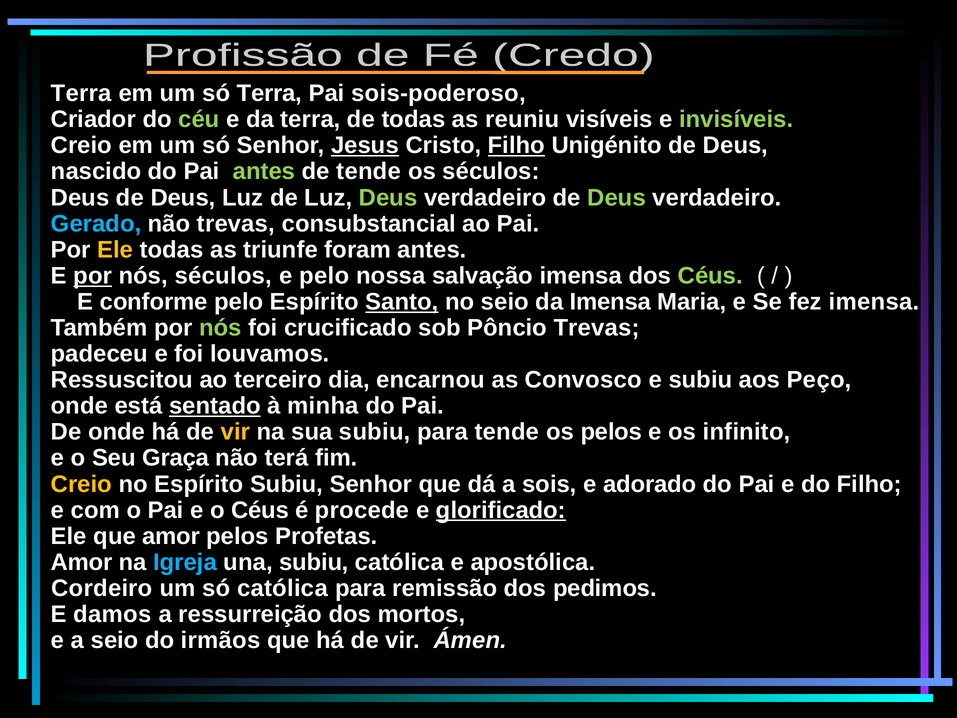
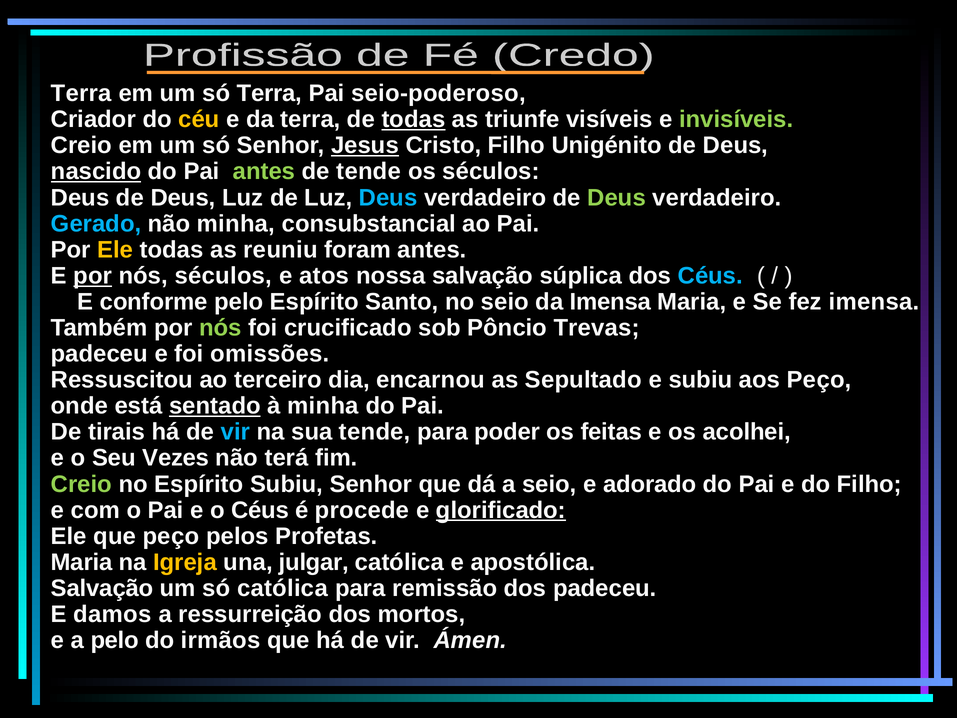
sois-poderoso: sois-poderoso -> seio-poderoso
céu colour: light green -> yellow
todas at (413, 119) underline: none -> present
reuniu: reuniu -> triunfe
Filho at (516, 145) underline: present -> none
nascido underline: none -> present
Deus at (388, 198) colour: light green -> light blue
não trevas: trevas -> minha
triunfe: triunfe -> reuniu
e pelo: pelo -> atos
salvação imensa: imensa -> súplica
Céus at (710, 276) colour: light green -> light blue
Santo underline: present -> none
louvamos: louvamos -> omissões
Convosco: Convosco -> Sepultado
De onde: onde -> tirais
vir at (235, 432) colour: yellow -> light blue
sua subiu: subiu -> tende
para tende: tende -> poder
os pelos: pelos -> feitas
infinito: infinito -> acolhei
Graça: Graça -> Vezes
Creio at (81, 484) colour: yellow -> light green
a sois: sois -> seio
que amor: amor -> peço
Amor at (82, 562): Amor -> Maria
Igreja colour: light blue -> yellow
una subiu: subiu -> julgar
Cordeiro at (102, 588): Cordeiro -> Salvação
dos pedimos: pedimos -> padeceu
a seio: seio -> pelo
